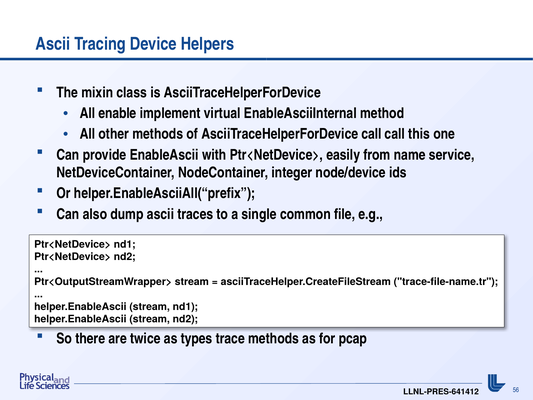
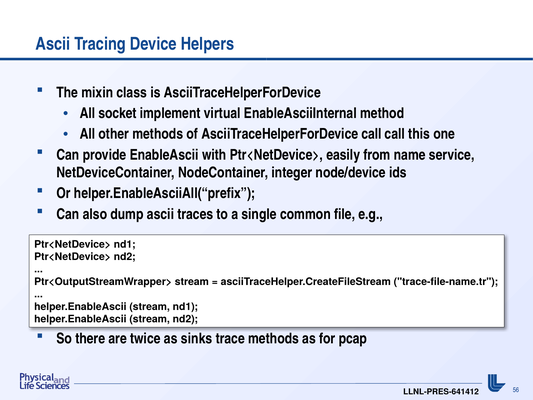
enable: enable -> socket
types: types -> sinks
